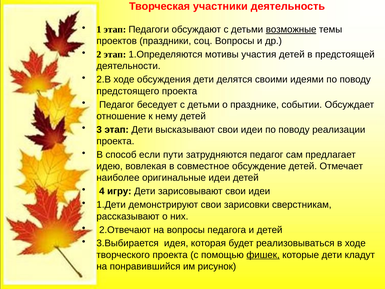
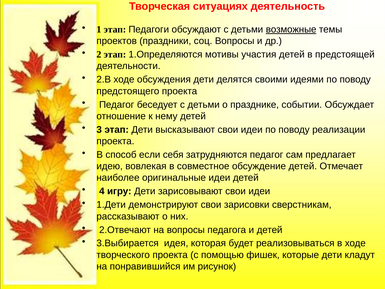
участники: участники -> ситуациях
пути: пути -> себя
фишек underline: present -> none
